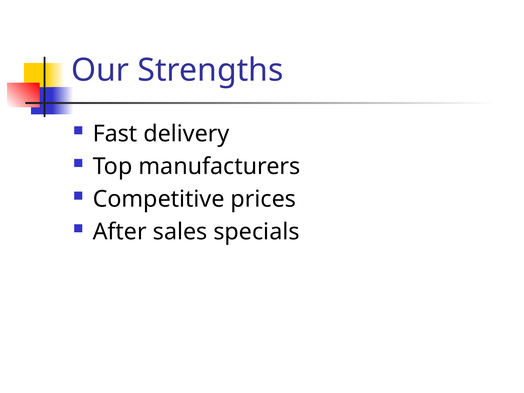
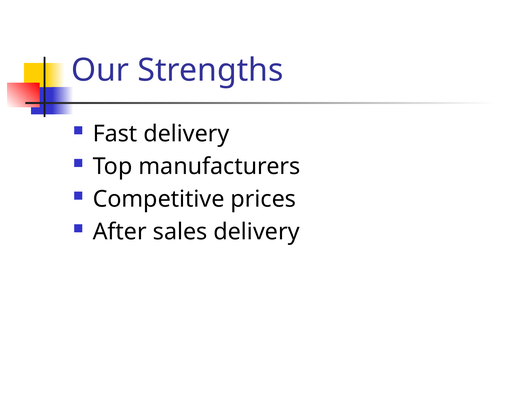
sales specials: specials -> delivery
